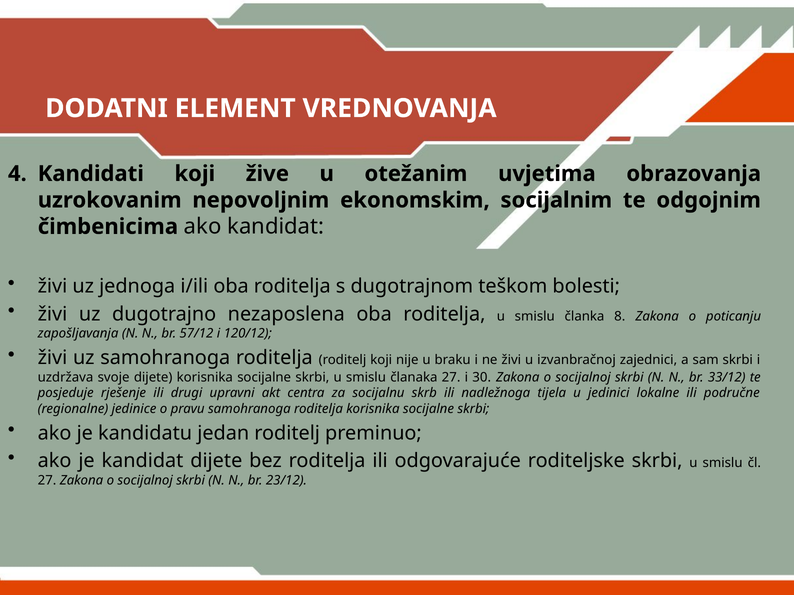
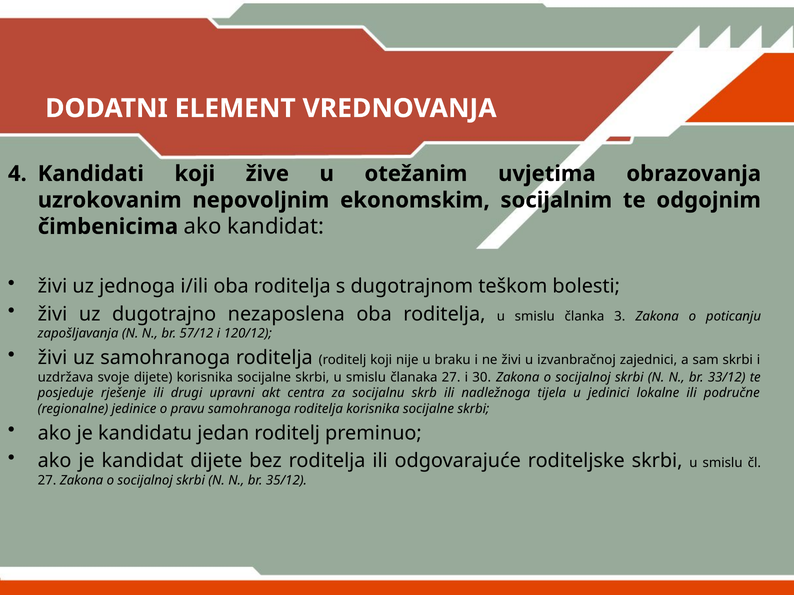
8: 8 -> 3
23/12: 23/12 -> 35/12
